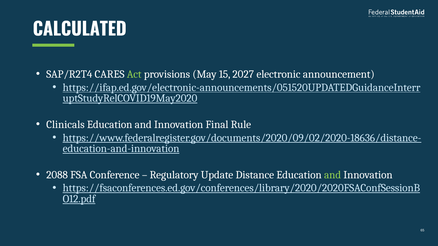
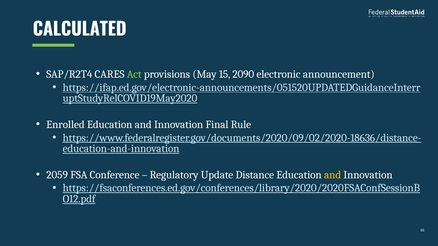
2027: 2027 -> 2090
Clinicals: Clinicals -> Enrolled
2088: 2088 -> 2059
and at (333, 175) colour: light green -> yellow
